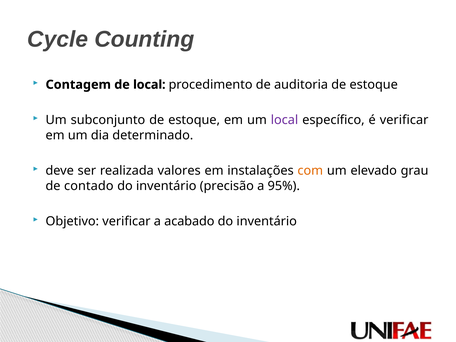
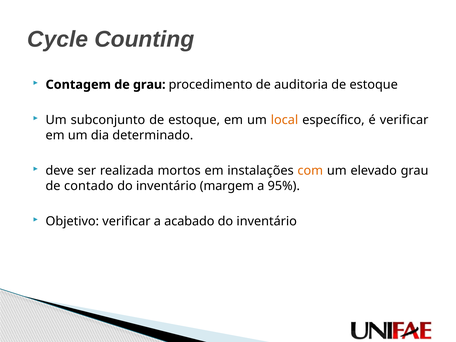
de local: local -> grau
local at (284, 120) colour: purple -> orange
valores: valores -> mortos
precisão: precisão -> margem
